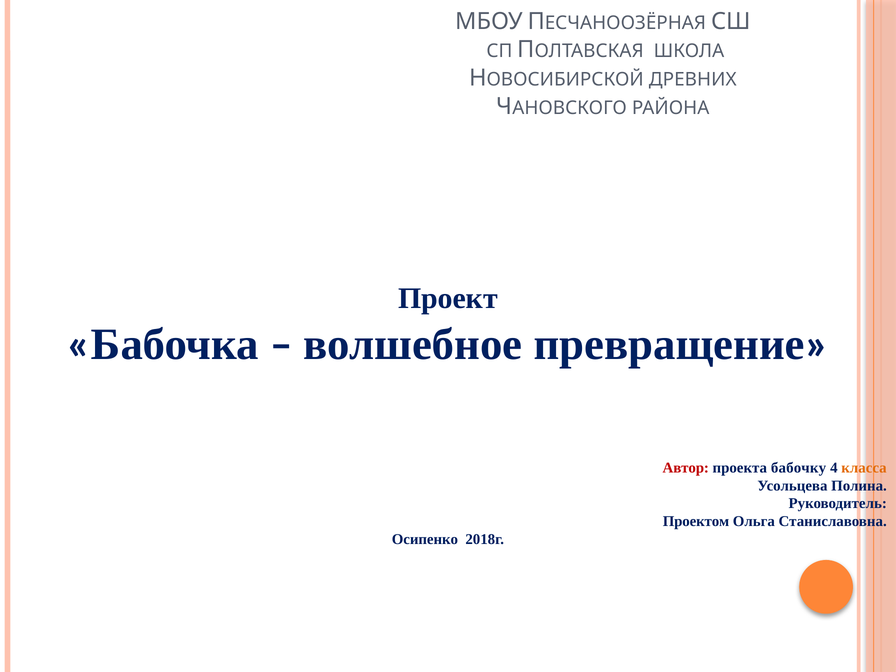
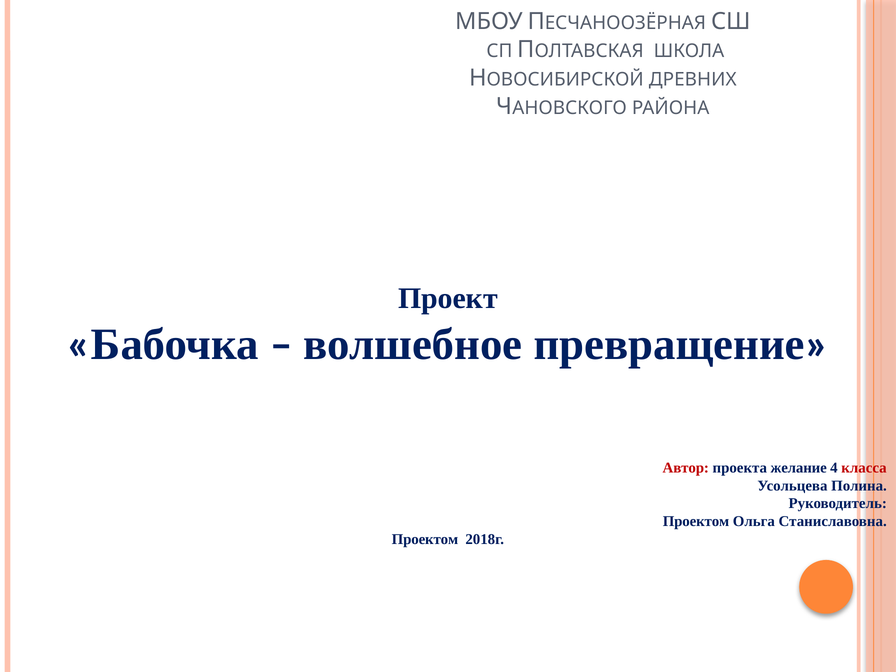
бабочку: бабочку -> желание
класса colour: orange -> red
Осипенко at (425, 539): Осипенко -> Проектом
